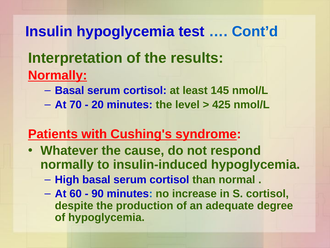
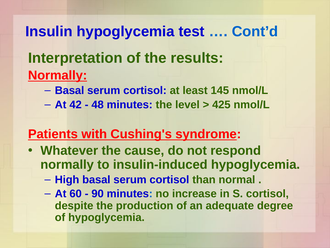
70: 70 -> 42
20: 20 -> 48
